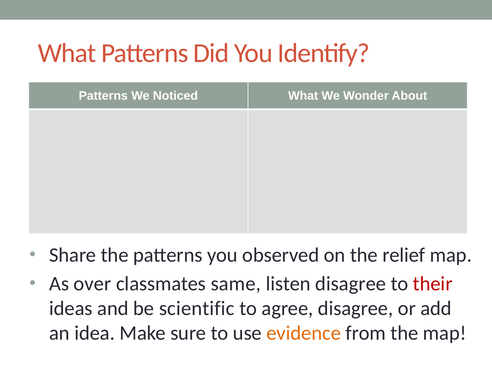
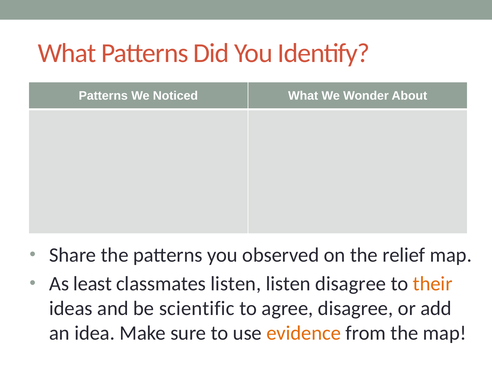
over: over -> least
classmates same: same -> listen
their colour: red -> orange
